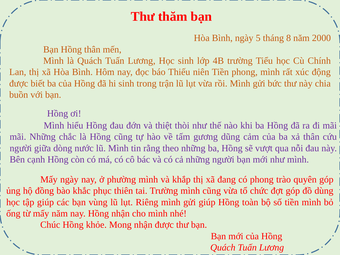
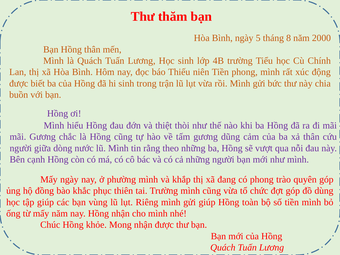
mãi Những: Những -> Gương
